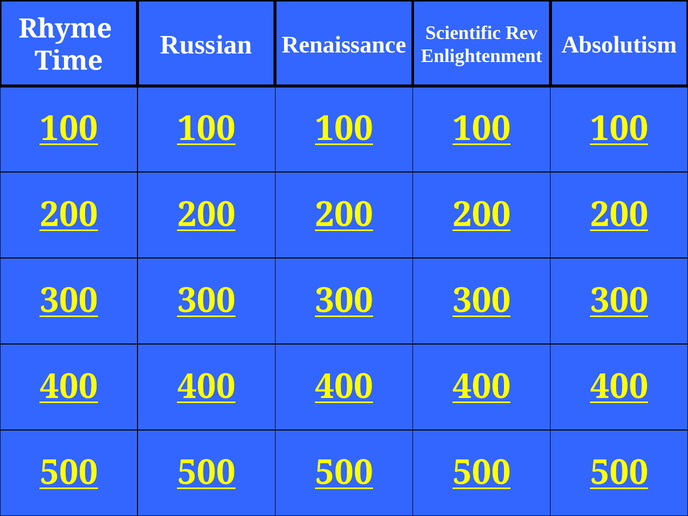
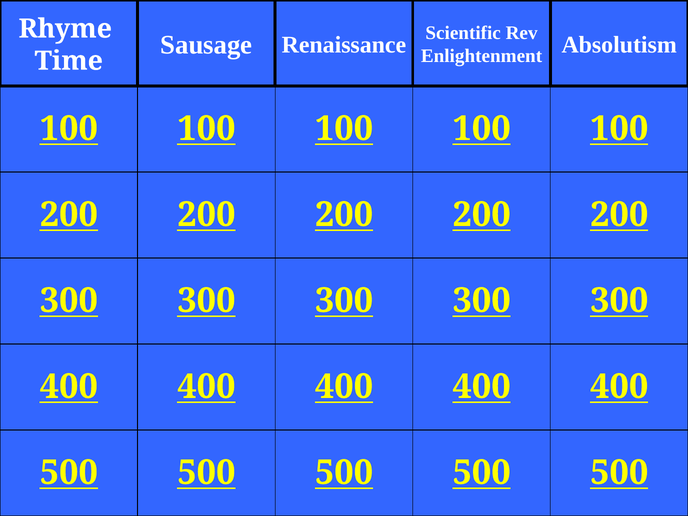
Russian: Russian -> Sausage
